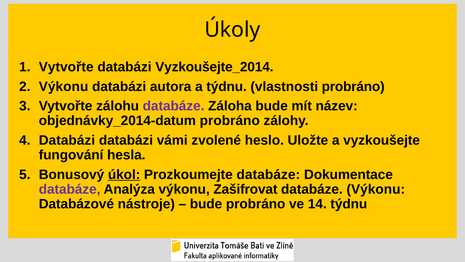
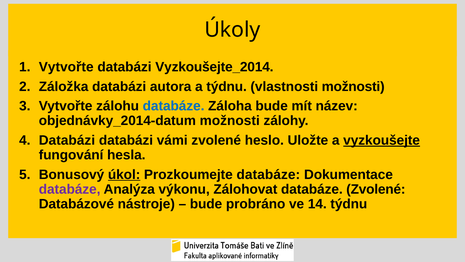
Výkonu at (64, 86): Výkonu -> Záložka
vlastnosti probráno: probráno -> možnosti
databáze at (174, 106) colour: purple -> blue
objednávky_2014-datum probráno: probráno -> možnosti
vyzkoušejte underline: none -> present
Zašifrovat: Zašifrovat -> Zálohovat
databáze Výkonu: Výkonu -> Zvolené
